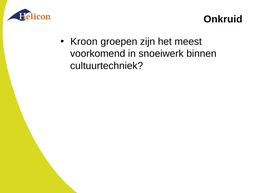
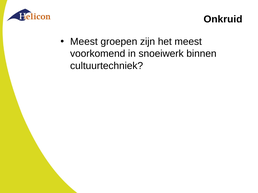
Kroon at (84, 42): Kroon -> Meest
